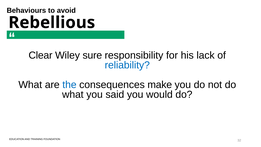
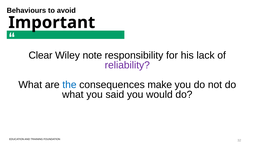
Rebellious: Rebellious -> Important
sure: sure -> note
reliability colour: blue -> purple
